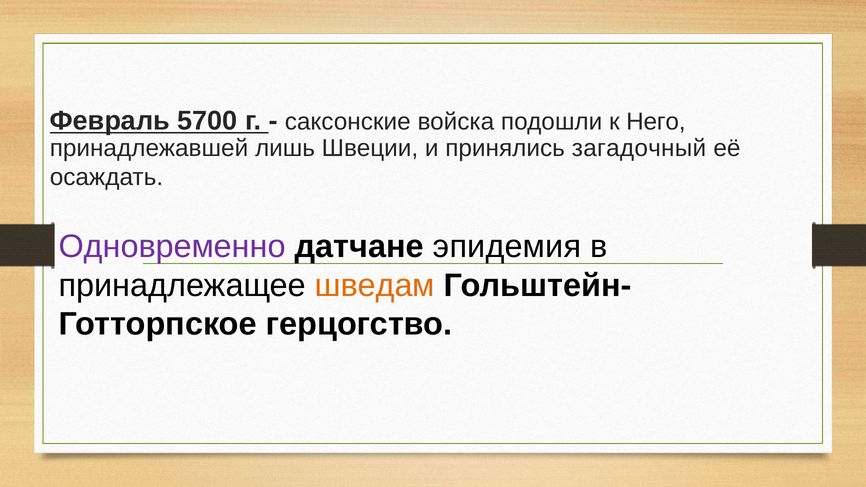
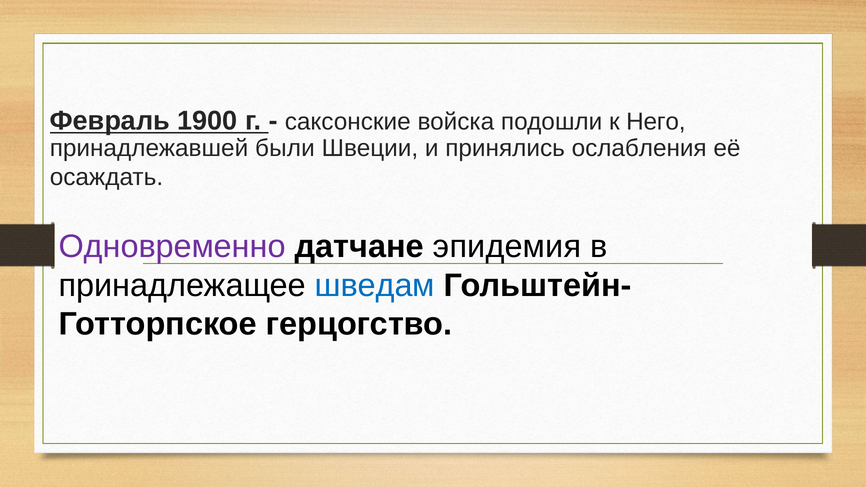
5700: 5700 -> 1900
лишь: лишь -> были
загадочный: загадочный -> ослабления
шведам colour: orange -> blue
